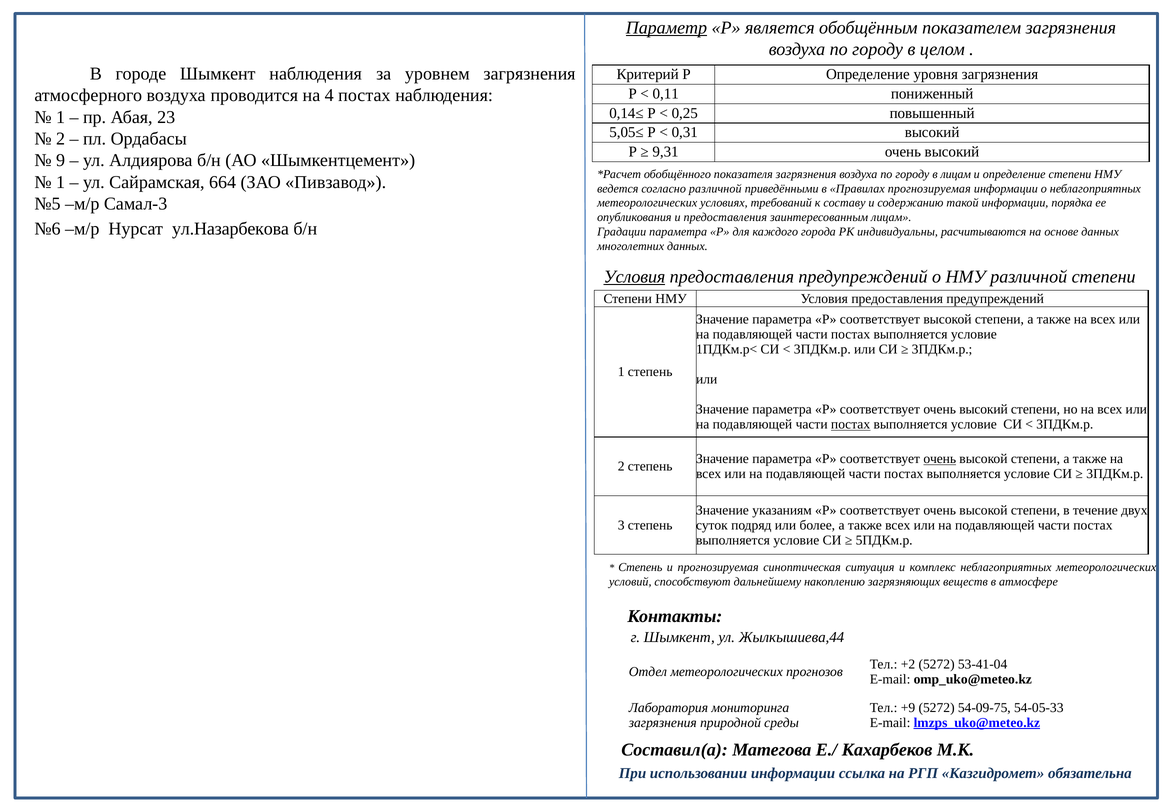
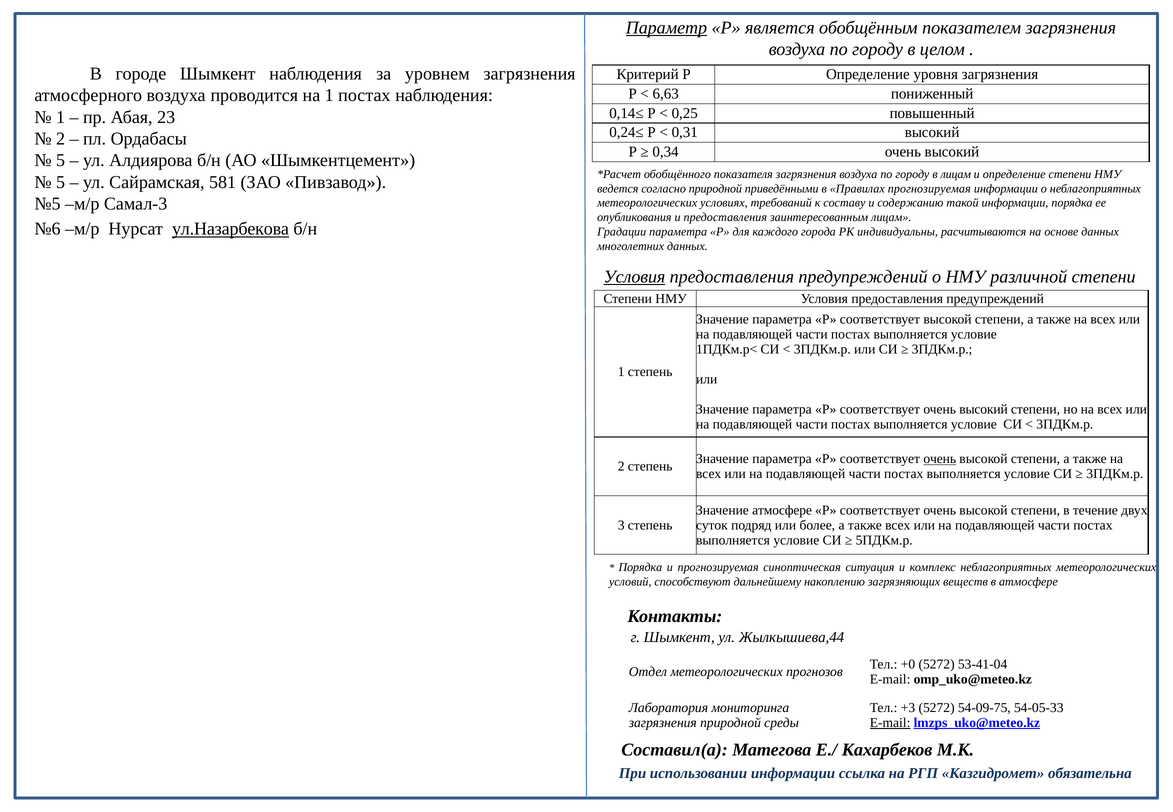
0,11: 0,11 -> 6,63
на 4: 4 -> 1
5,05≤: 5,05≤ -> 0,24≤
9,31: 9,31 -> 0,34
9 at (61, 160): 9 -> 5
1 at (61, 182): 1 -> 5
664: 664 -> 581
согласно различной: различной -> природной
ул.Назарбекова underline: none -> present
постах at (851, 425) underline: present -> none
Значение указаниям: указаниям -> атмосфере
Степень at (640, 567): Степень -> Порядка
+2: +2 -> +0
+9: +9 -> +3
E-mail at (890, 723) underline: none -> present
